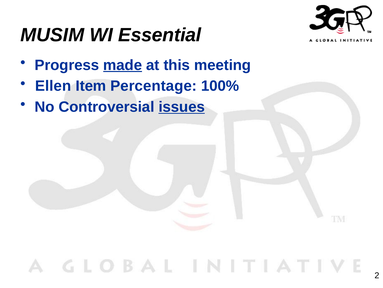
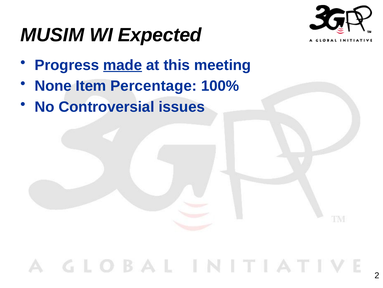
Essential: Essential -> Expected
Ellen: Ellen -> None
issues underline: present -> none
